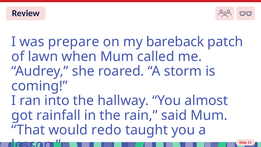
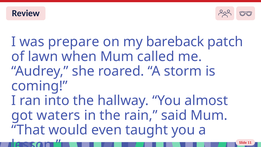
rainfall: rainfall -> waters
redo: redo -> even
